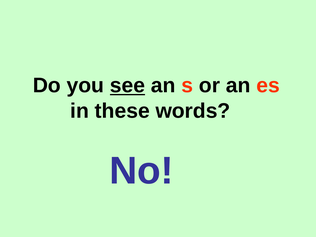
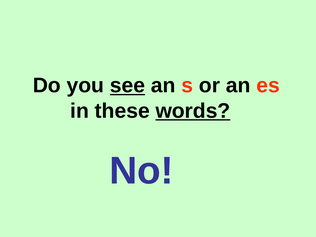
words underline: none -> present
